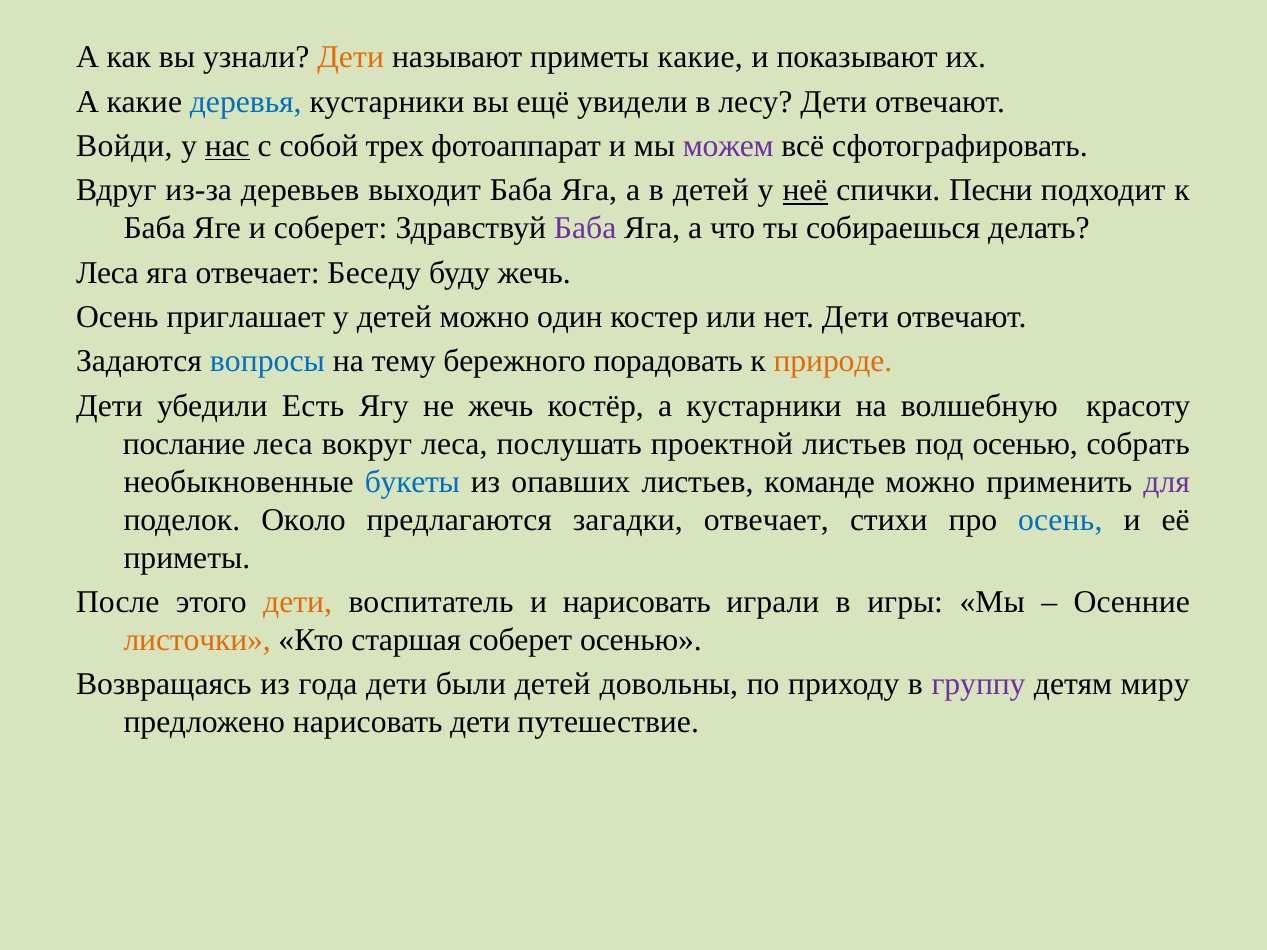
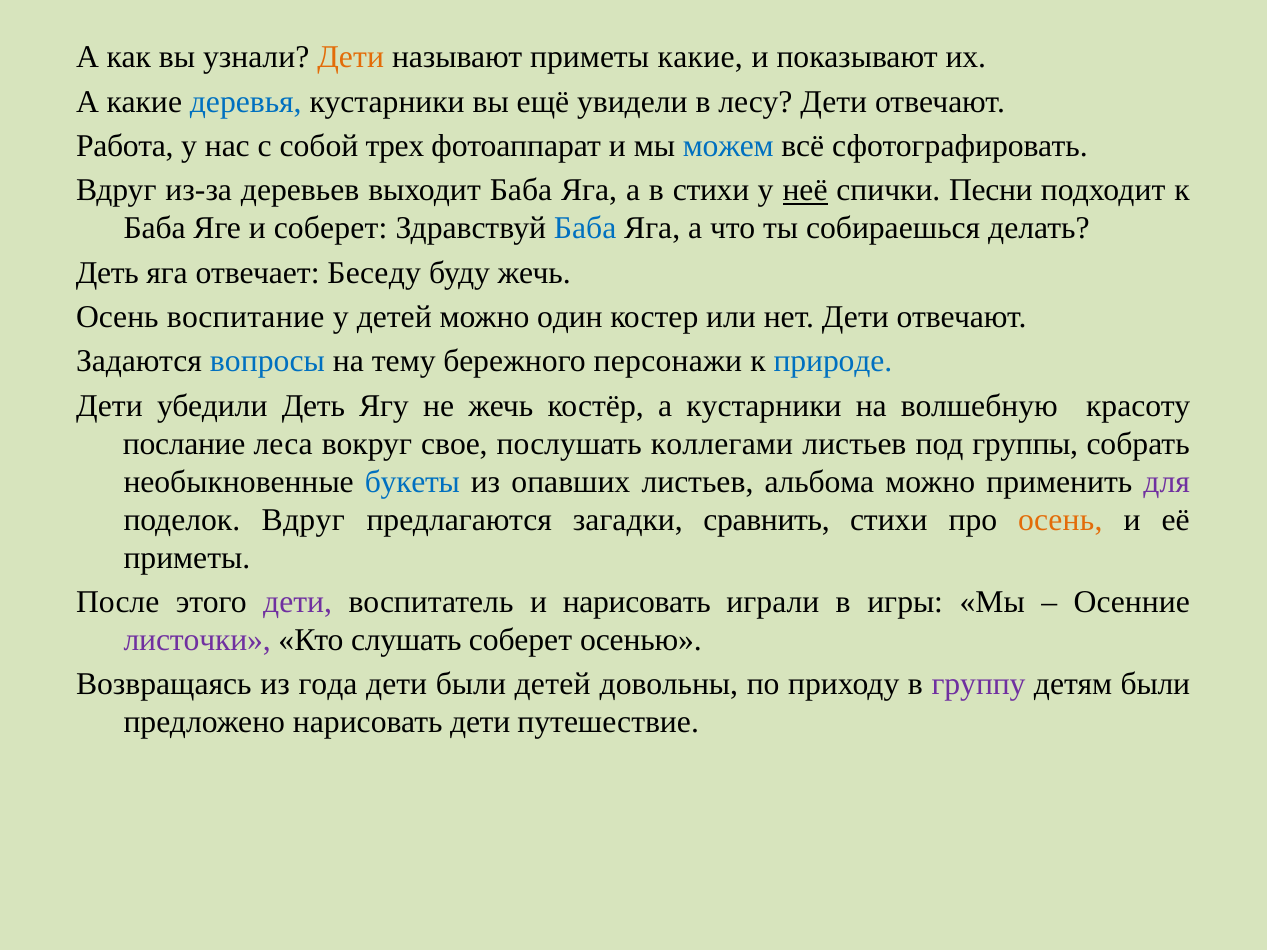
Войди: Войди -> Работа
нас underline: present -> none
можем colour: purple -> blue
в детей: детей -> стихи
Баба at (585, 228) colour: purple -> blue
Леса at (107, 273): Леса -> Деть
приглашает: приглашает -> воспитание
порадовать: порадовать -> персонажи
природе colour: orange -> blue
убедили Есть: Есть -> Деть
вокруг леса: леса -> свое
проектной: проектной -> коллегами
под осенью: осенью -> группы
команде: команде -> альбома
поделок Около: Около -> Вдруг
загадки отвечает: отвечает -> сравнить
осень at (1060, 520) colour: blue -> orange
дети at (298, 602) colour: orange -> purple
листочки colour: orange -> purple
старшая: старшая -> слушать
детям миру: миру -> были
